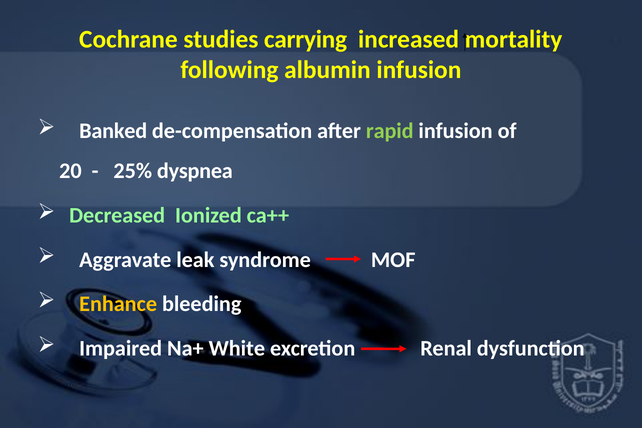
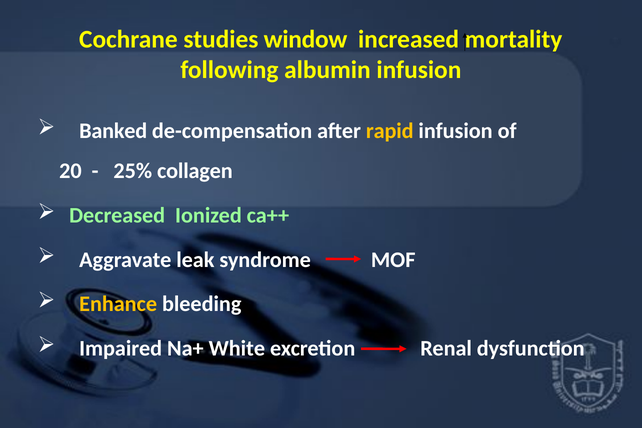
carrying: carrying -> window
rapid colour: light green -> yellow
dyspnea: dyspnea -> collagen
